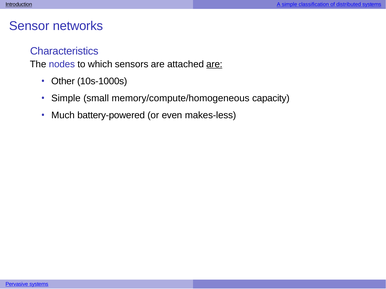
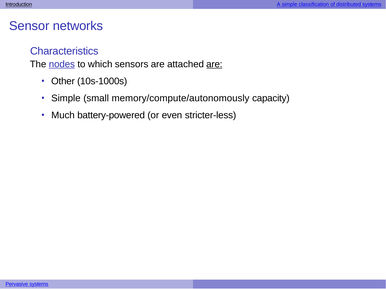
nodes underline: none -> present
memory/compute/homogeneous: memory/compute/homogeneous -> memory/compute/autonomously
makes-less: makes-less -> stricter-less
